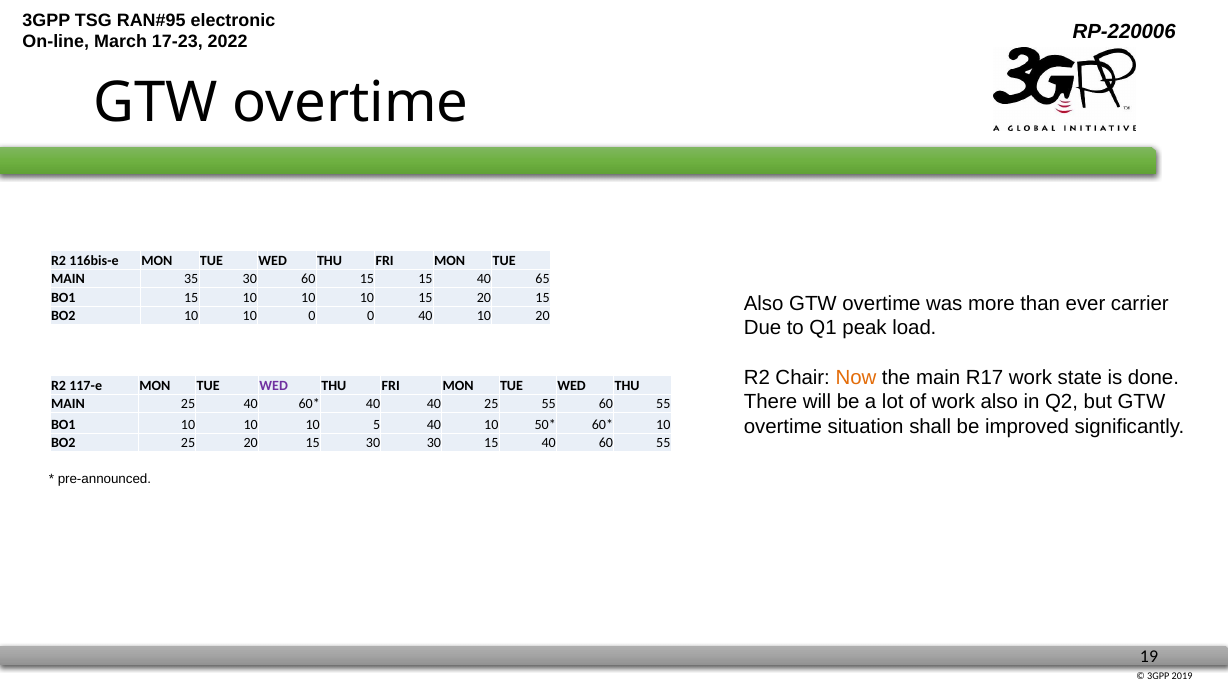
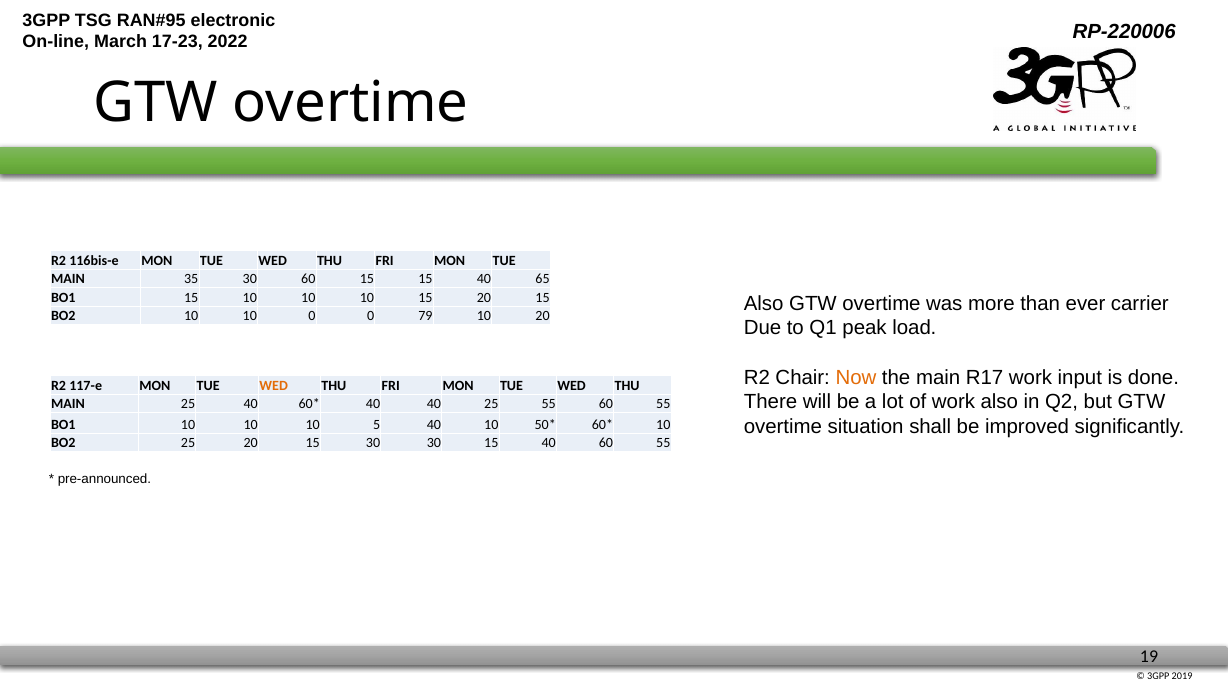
0 40: 40 -> 79
state: state -> input
WED at (274, 385) colour: purple -> orange
